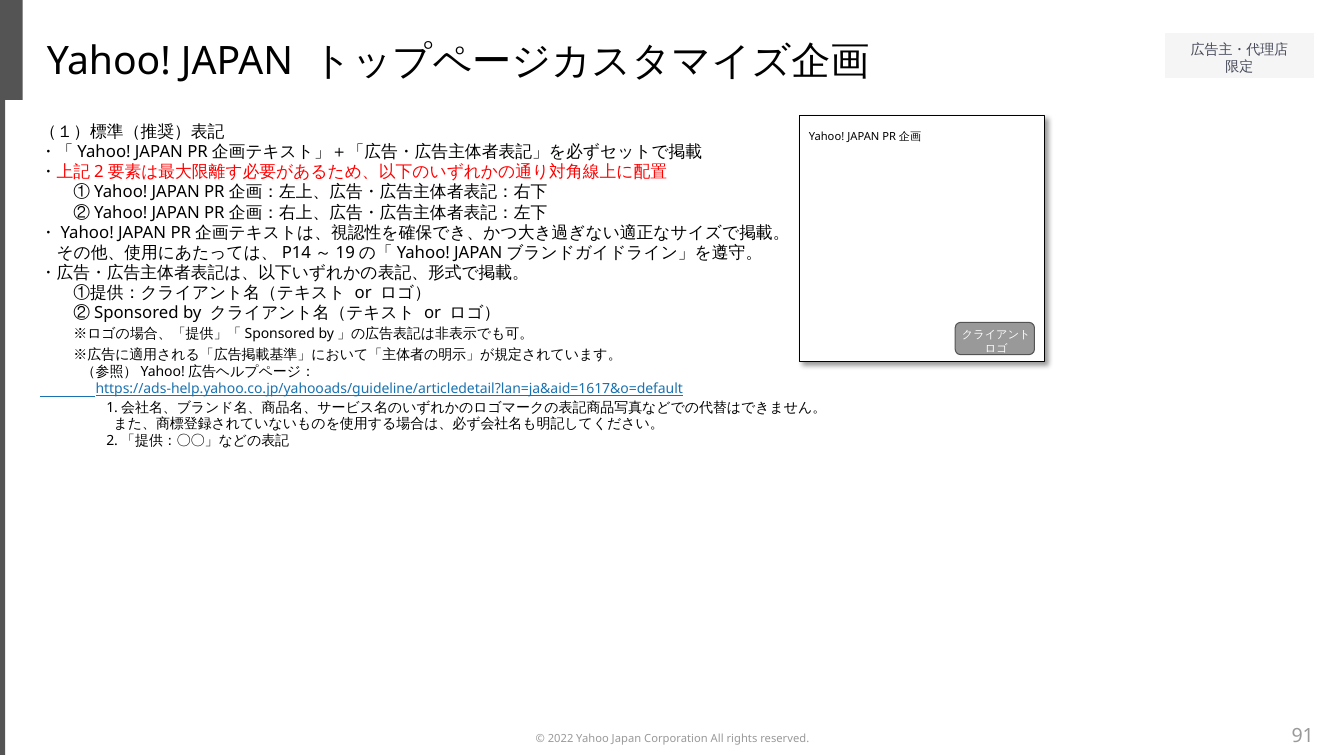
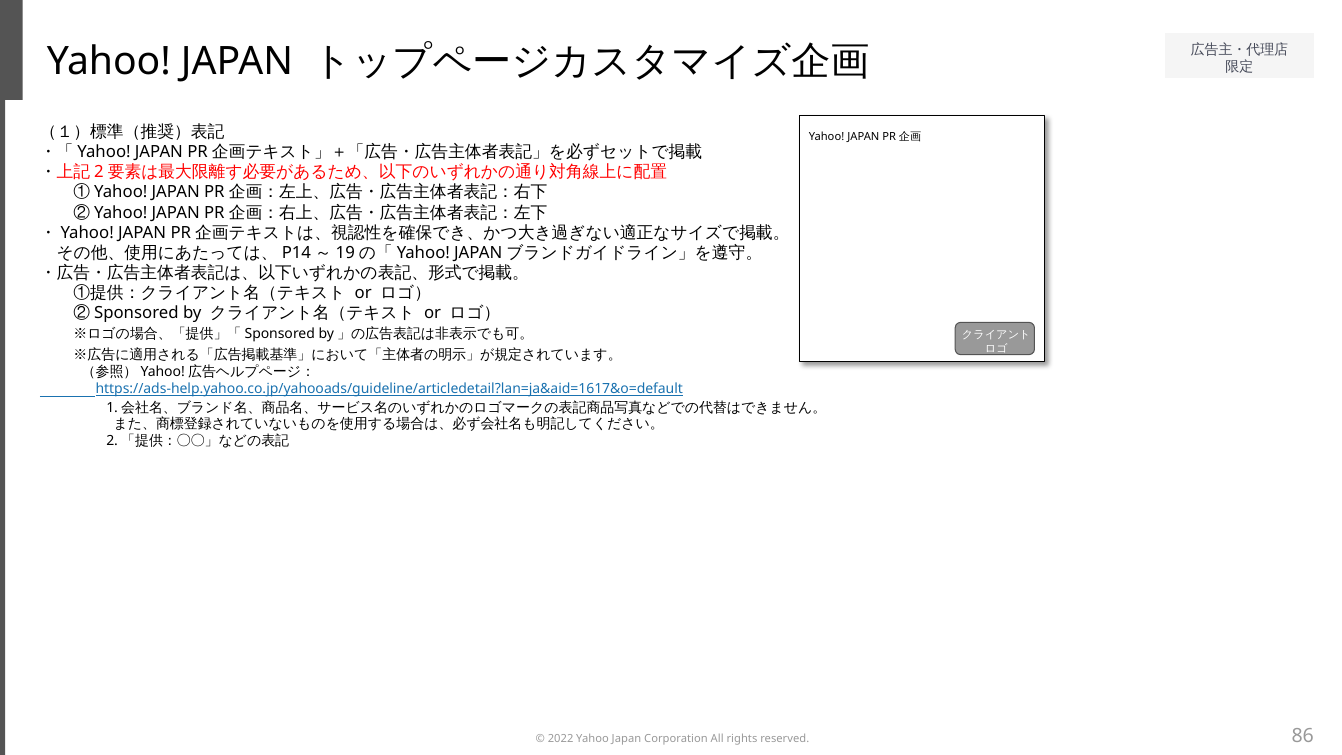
91: 91 -> 86
